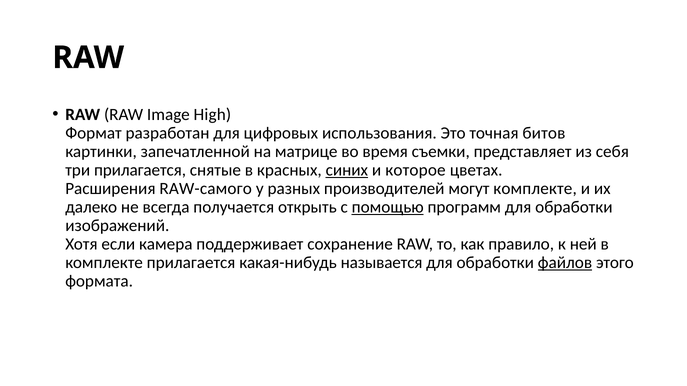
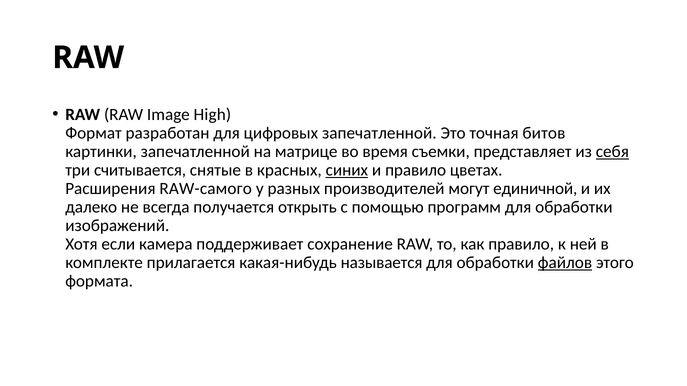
цифровых использования: использования -> запечатленной
себя underline: none -> present
три прилагается: прилагается -> считывается
и которое: которое -> правило
могут комплекте: комплекте -> единичной
помощью underline: present -> none
